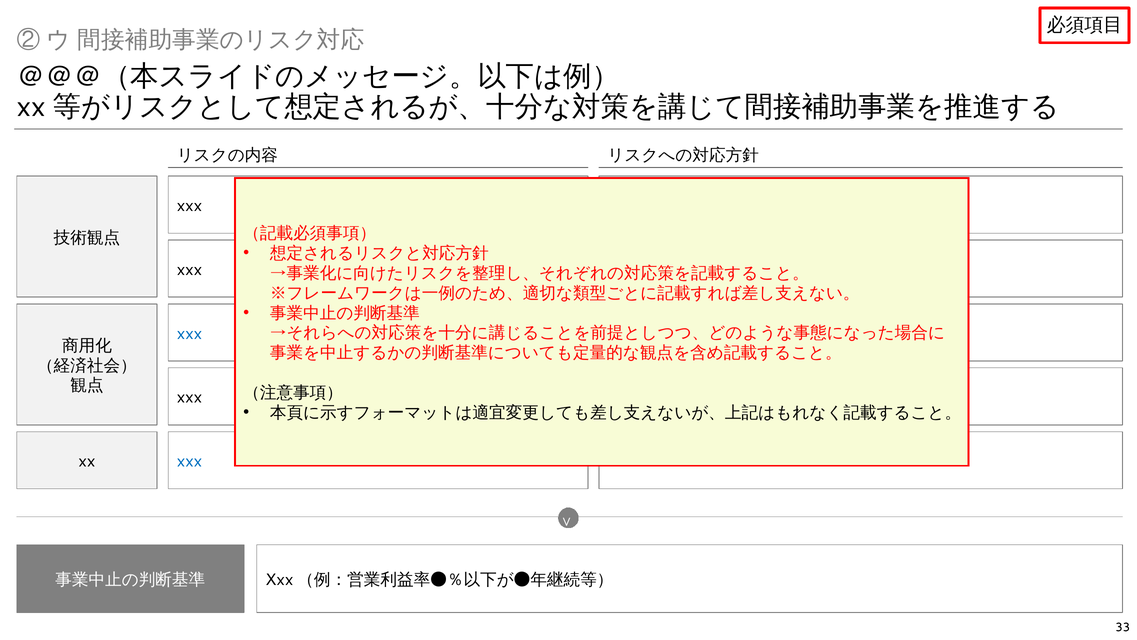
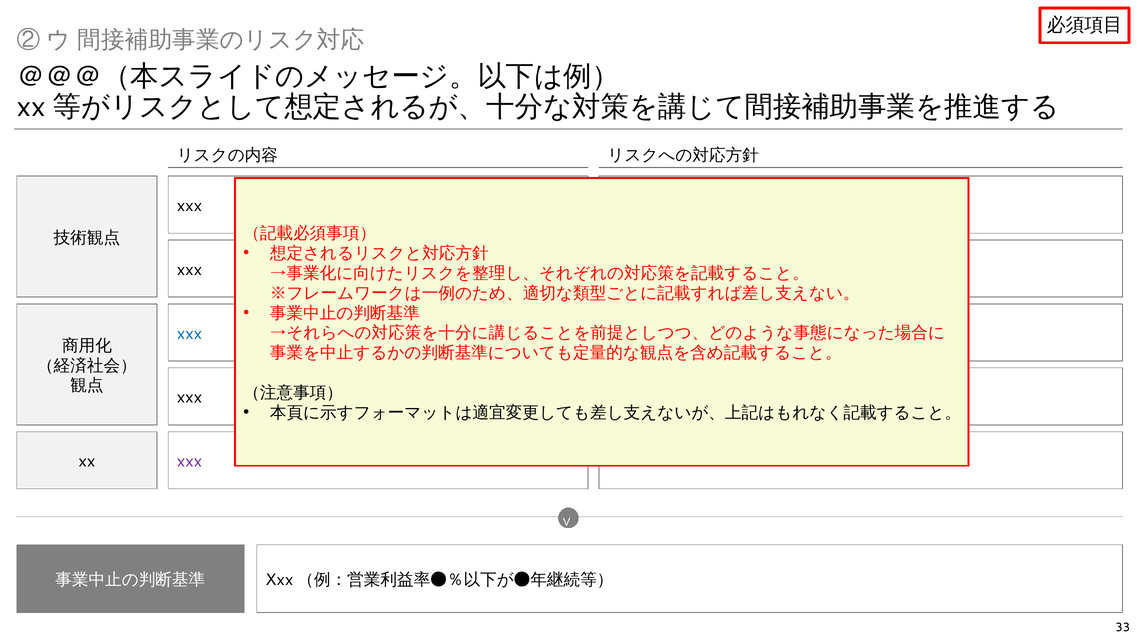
xxx at (189, 461) colour: blue -> purple
